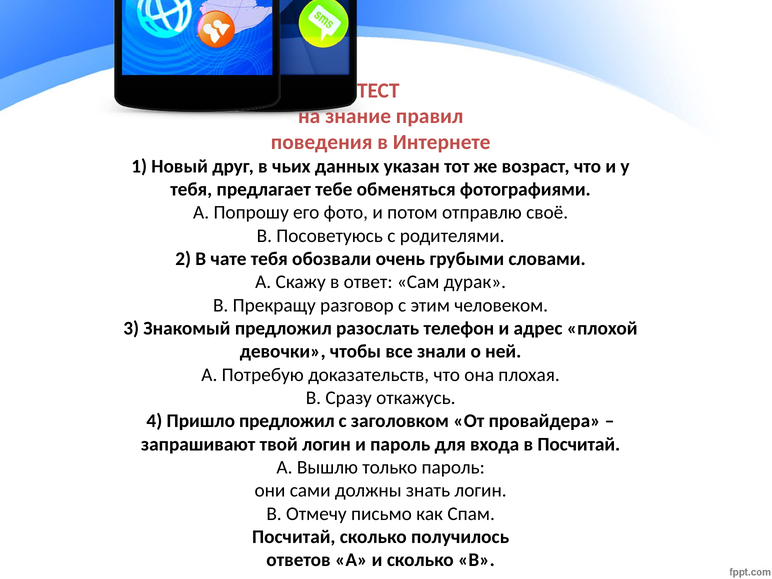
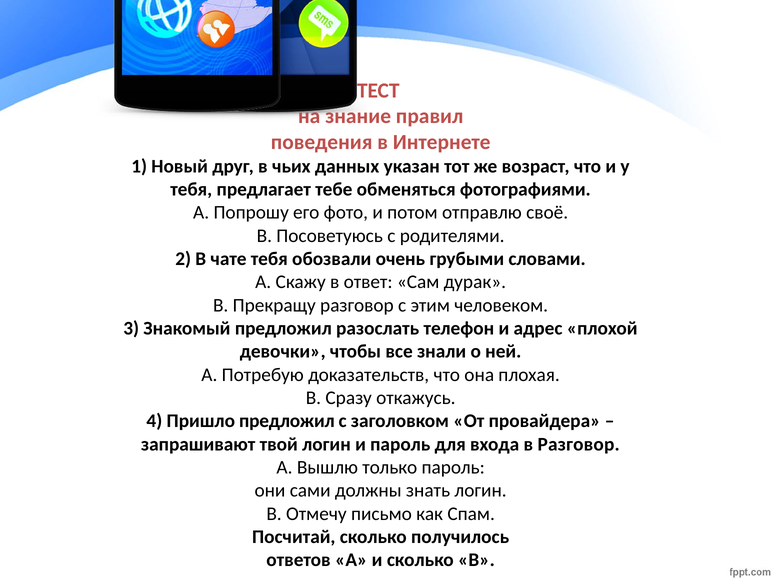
в Посчитай: Посчитай -> Разговор
